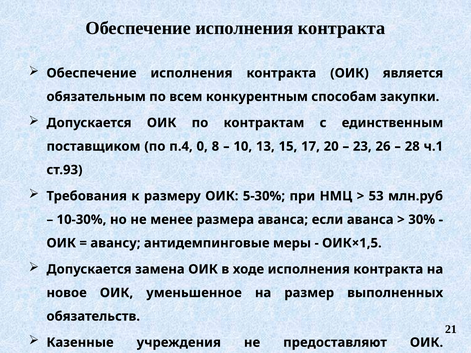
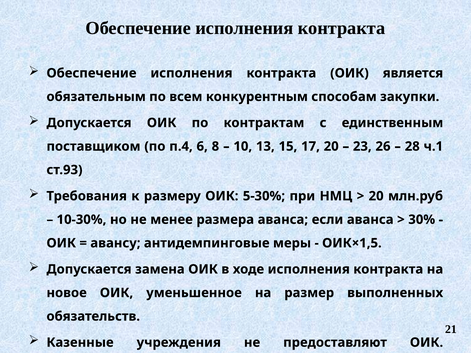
0: 0 -> 6
53 at (376, 196): 53 -> 20
